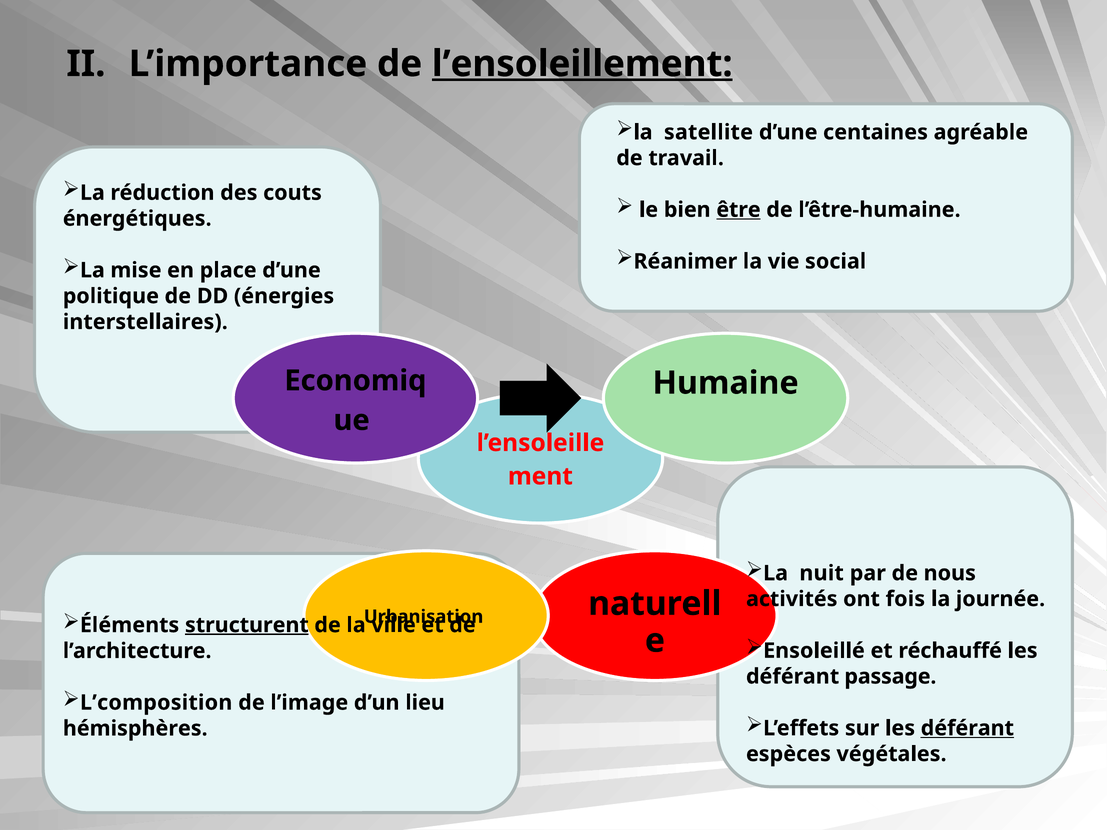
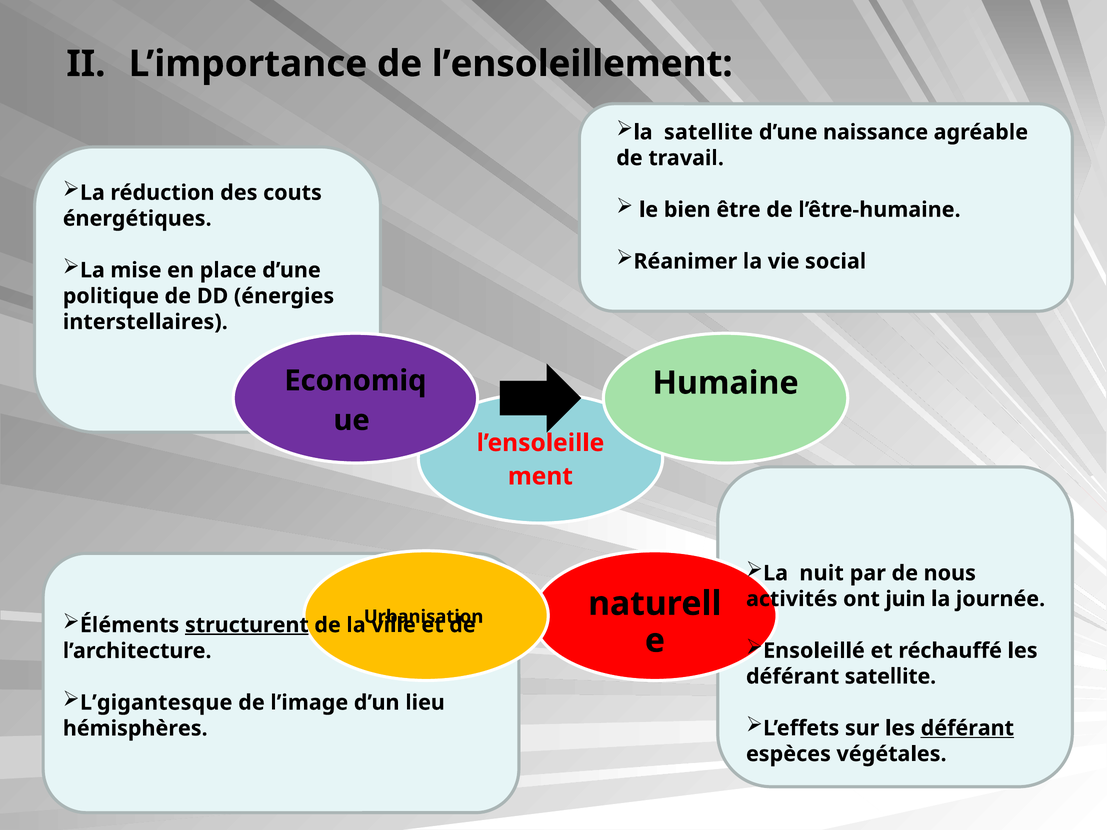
l’ensoleillement underline: present -> none
centaines: centaines -> naissance
être underline: present -> none
fois: fois -> juin
déférant passage: passage -> satellite
L’composition: L’composition -> L’gigantesque
